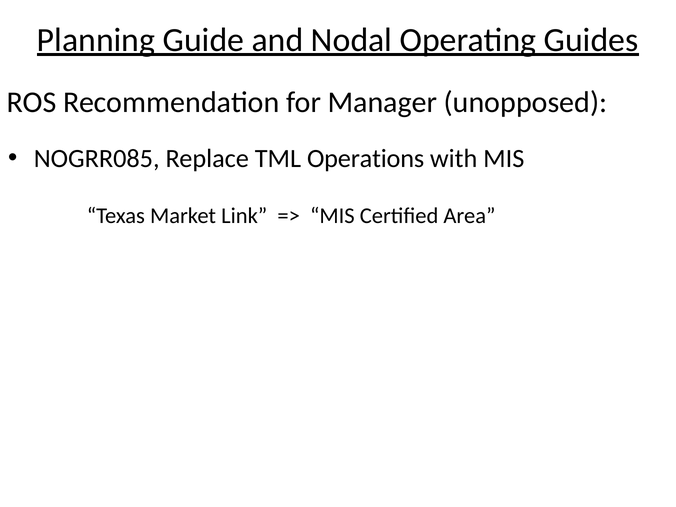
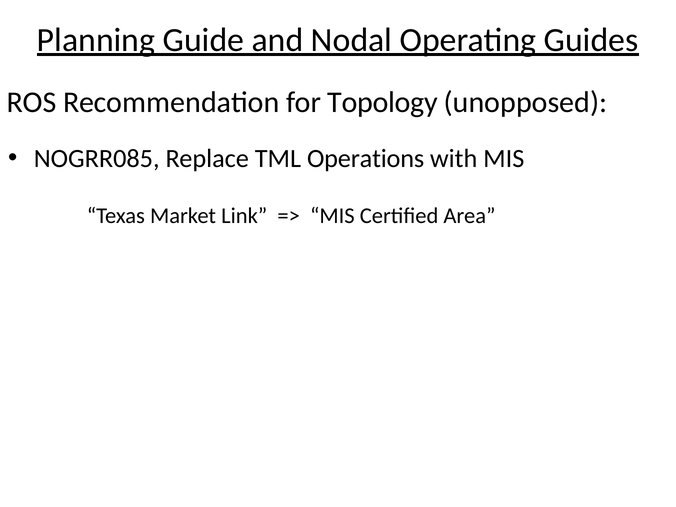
Manager: Manager -> Topology
